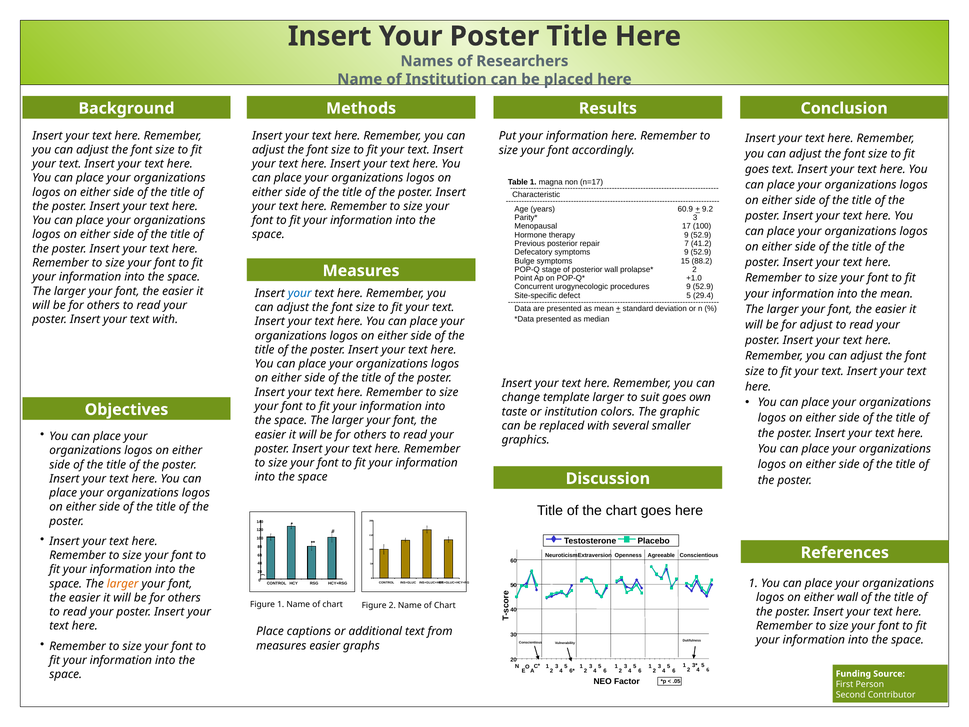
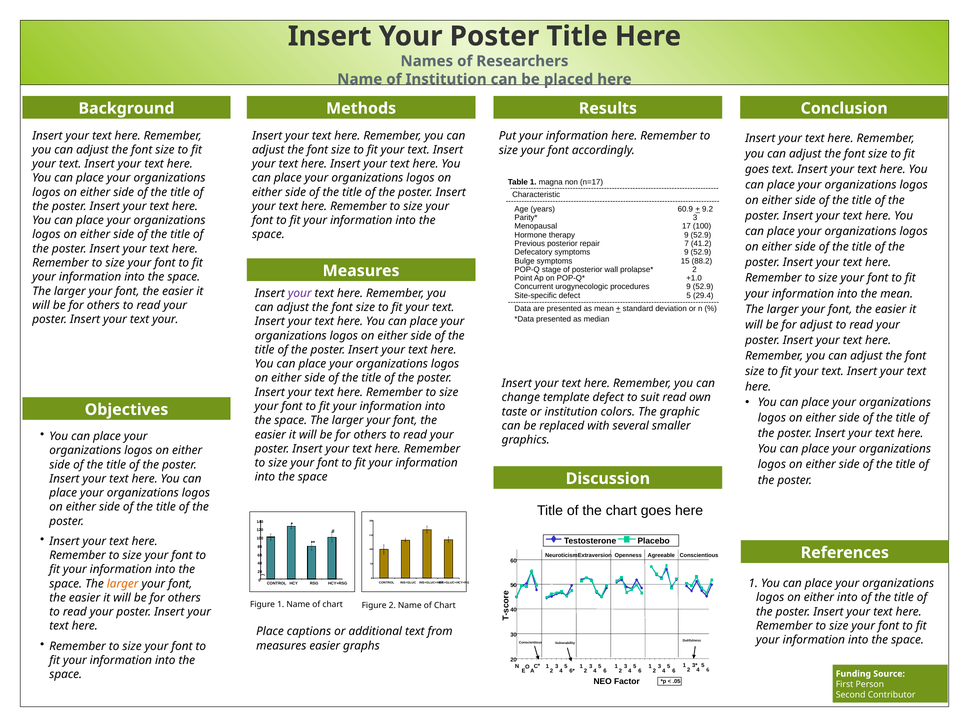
your at (300, 293) colour: blue -> purple
text with: with -> your
template larger: larger -> defect
suit goes: goes -> read
either wall: wall -> into
